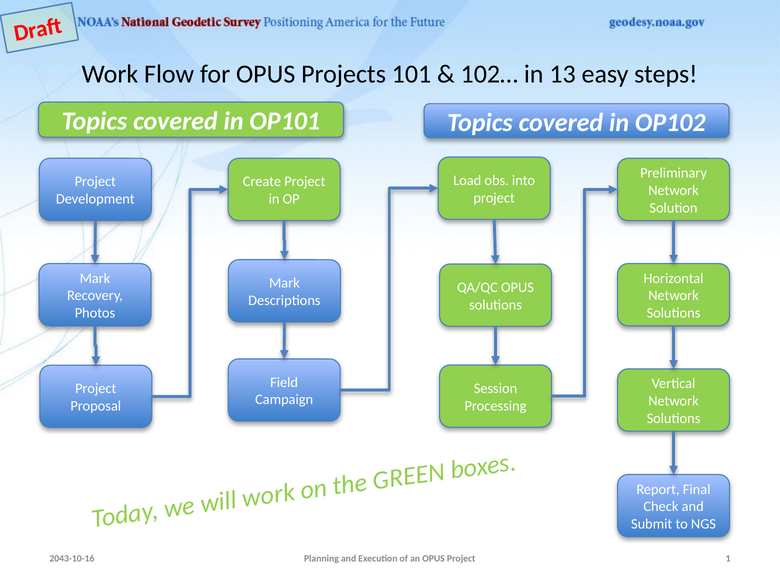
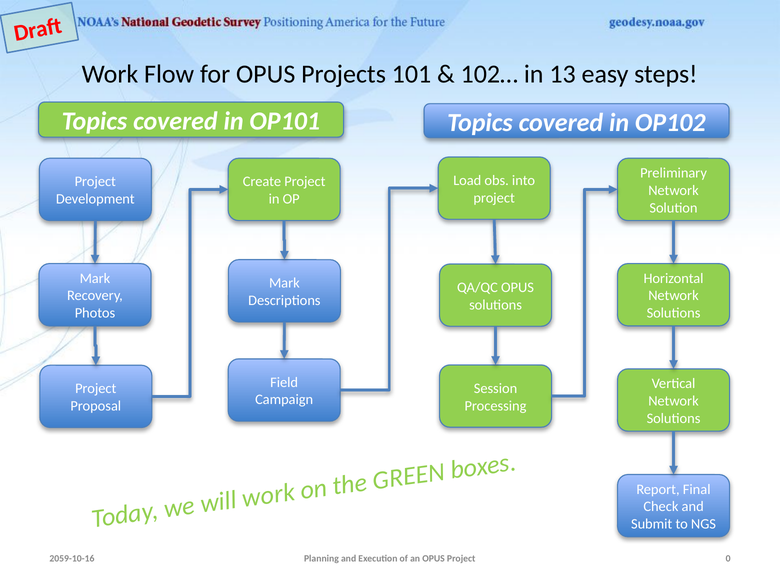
2043-10-16: 2043-10-16 -> 2059-10-16
1: 1 -> 0
